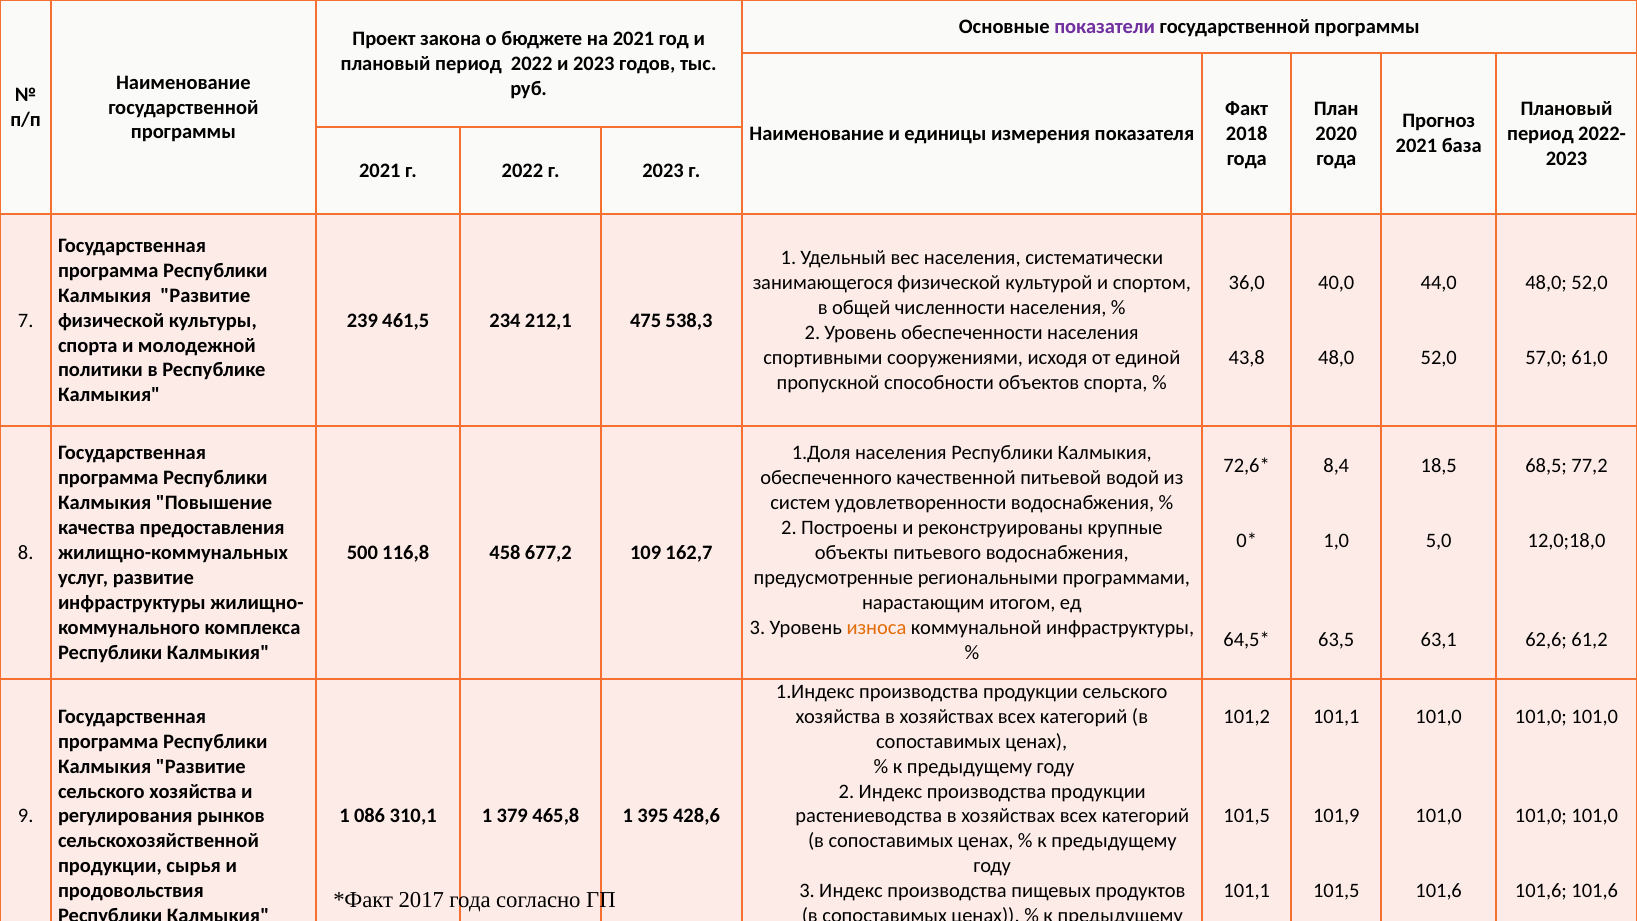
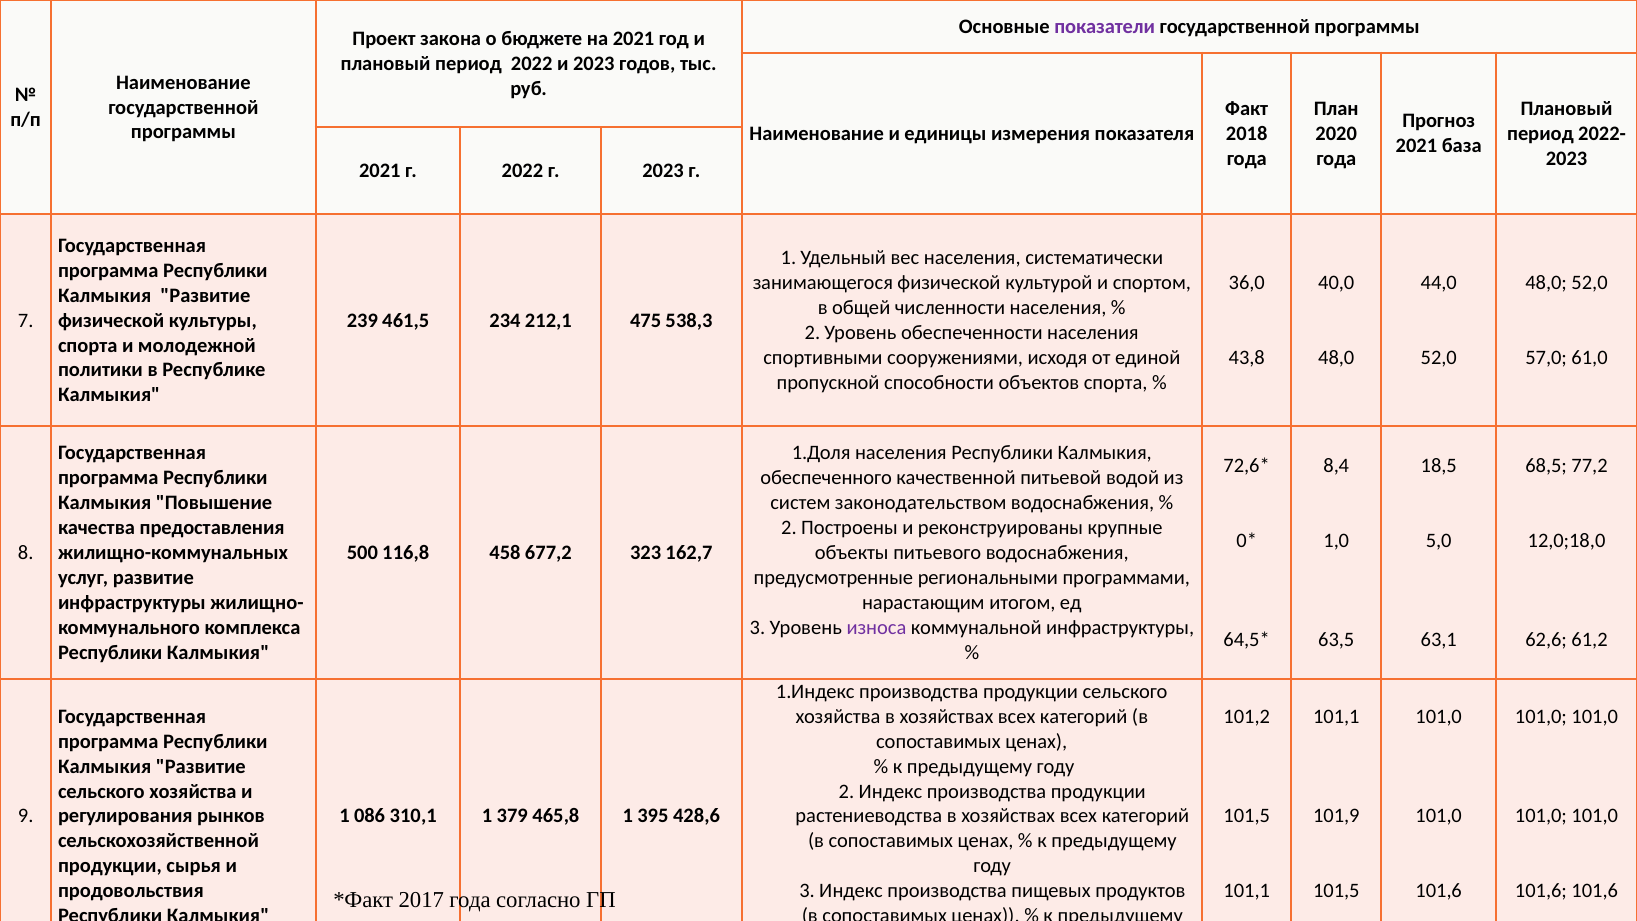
удовлетворенности: удовлетворенности -> законодательством
109: 109 -> 323
износа colour: orange -> purple
